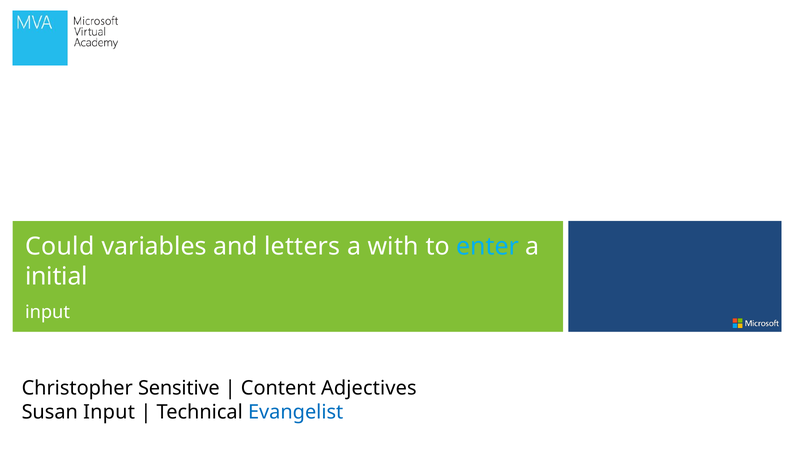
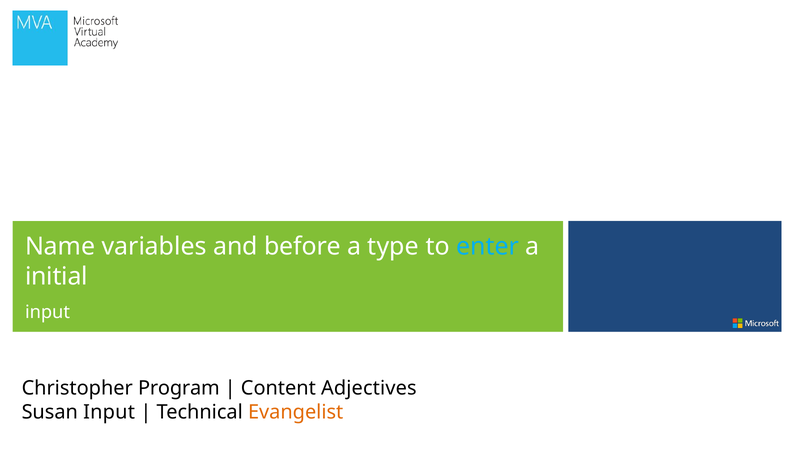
Could: Could -> Name
letters: letters -> before
with: with -> type
Sensitive: Sensitive -> Program
Evangelist colour: blue -> orange
